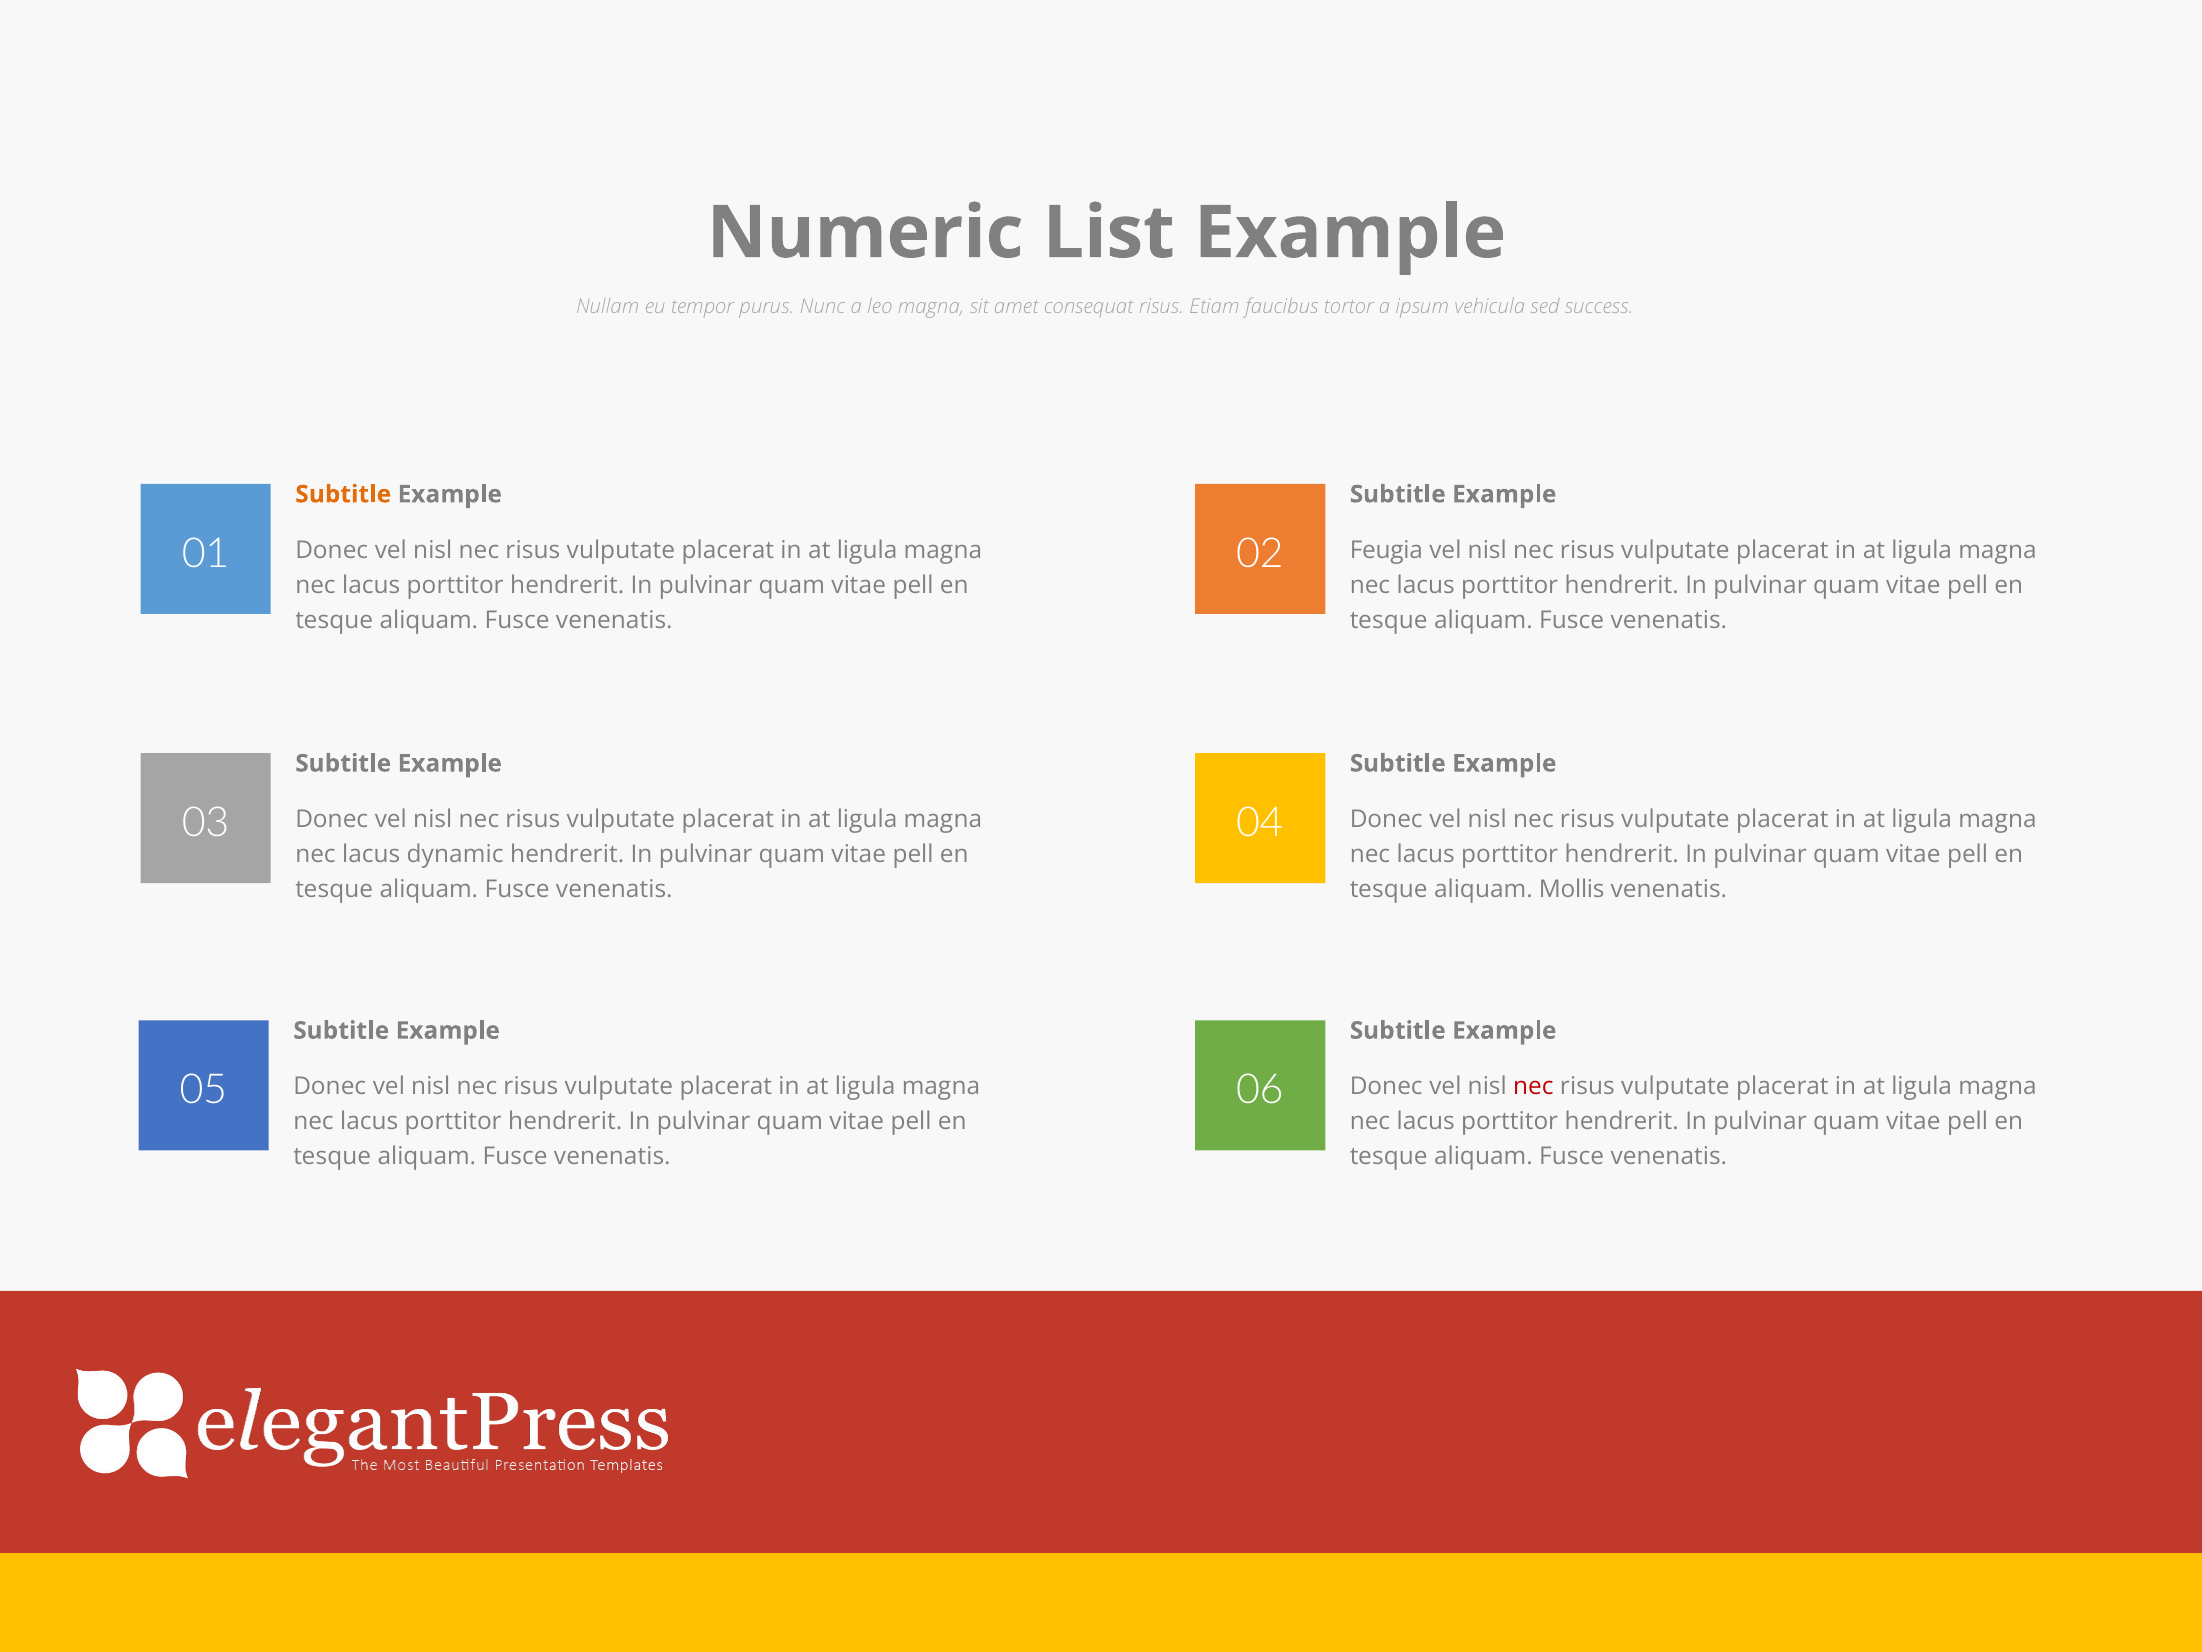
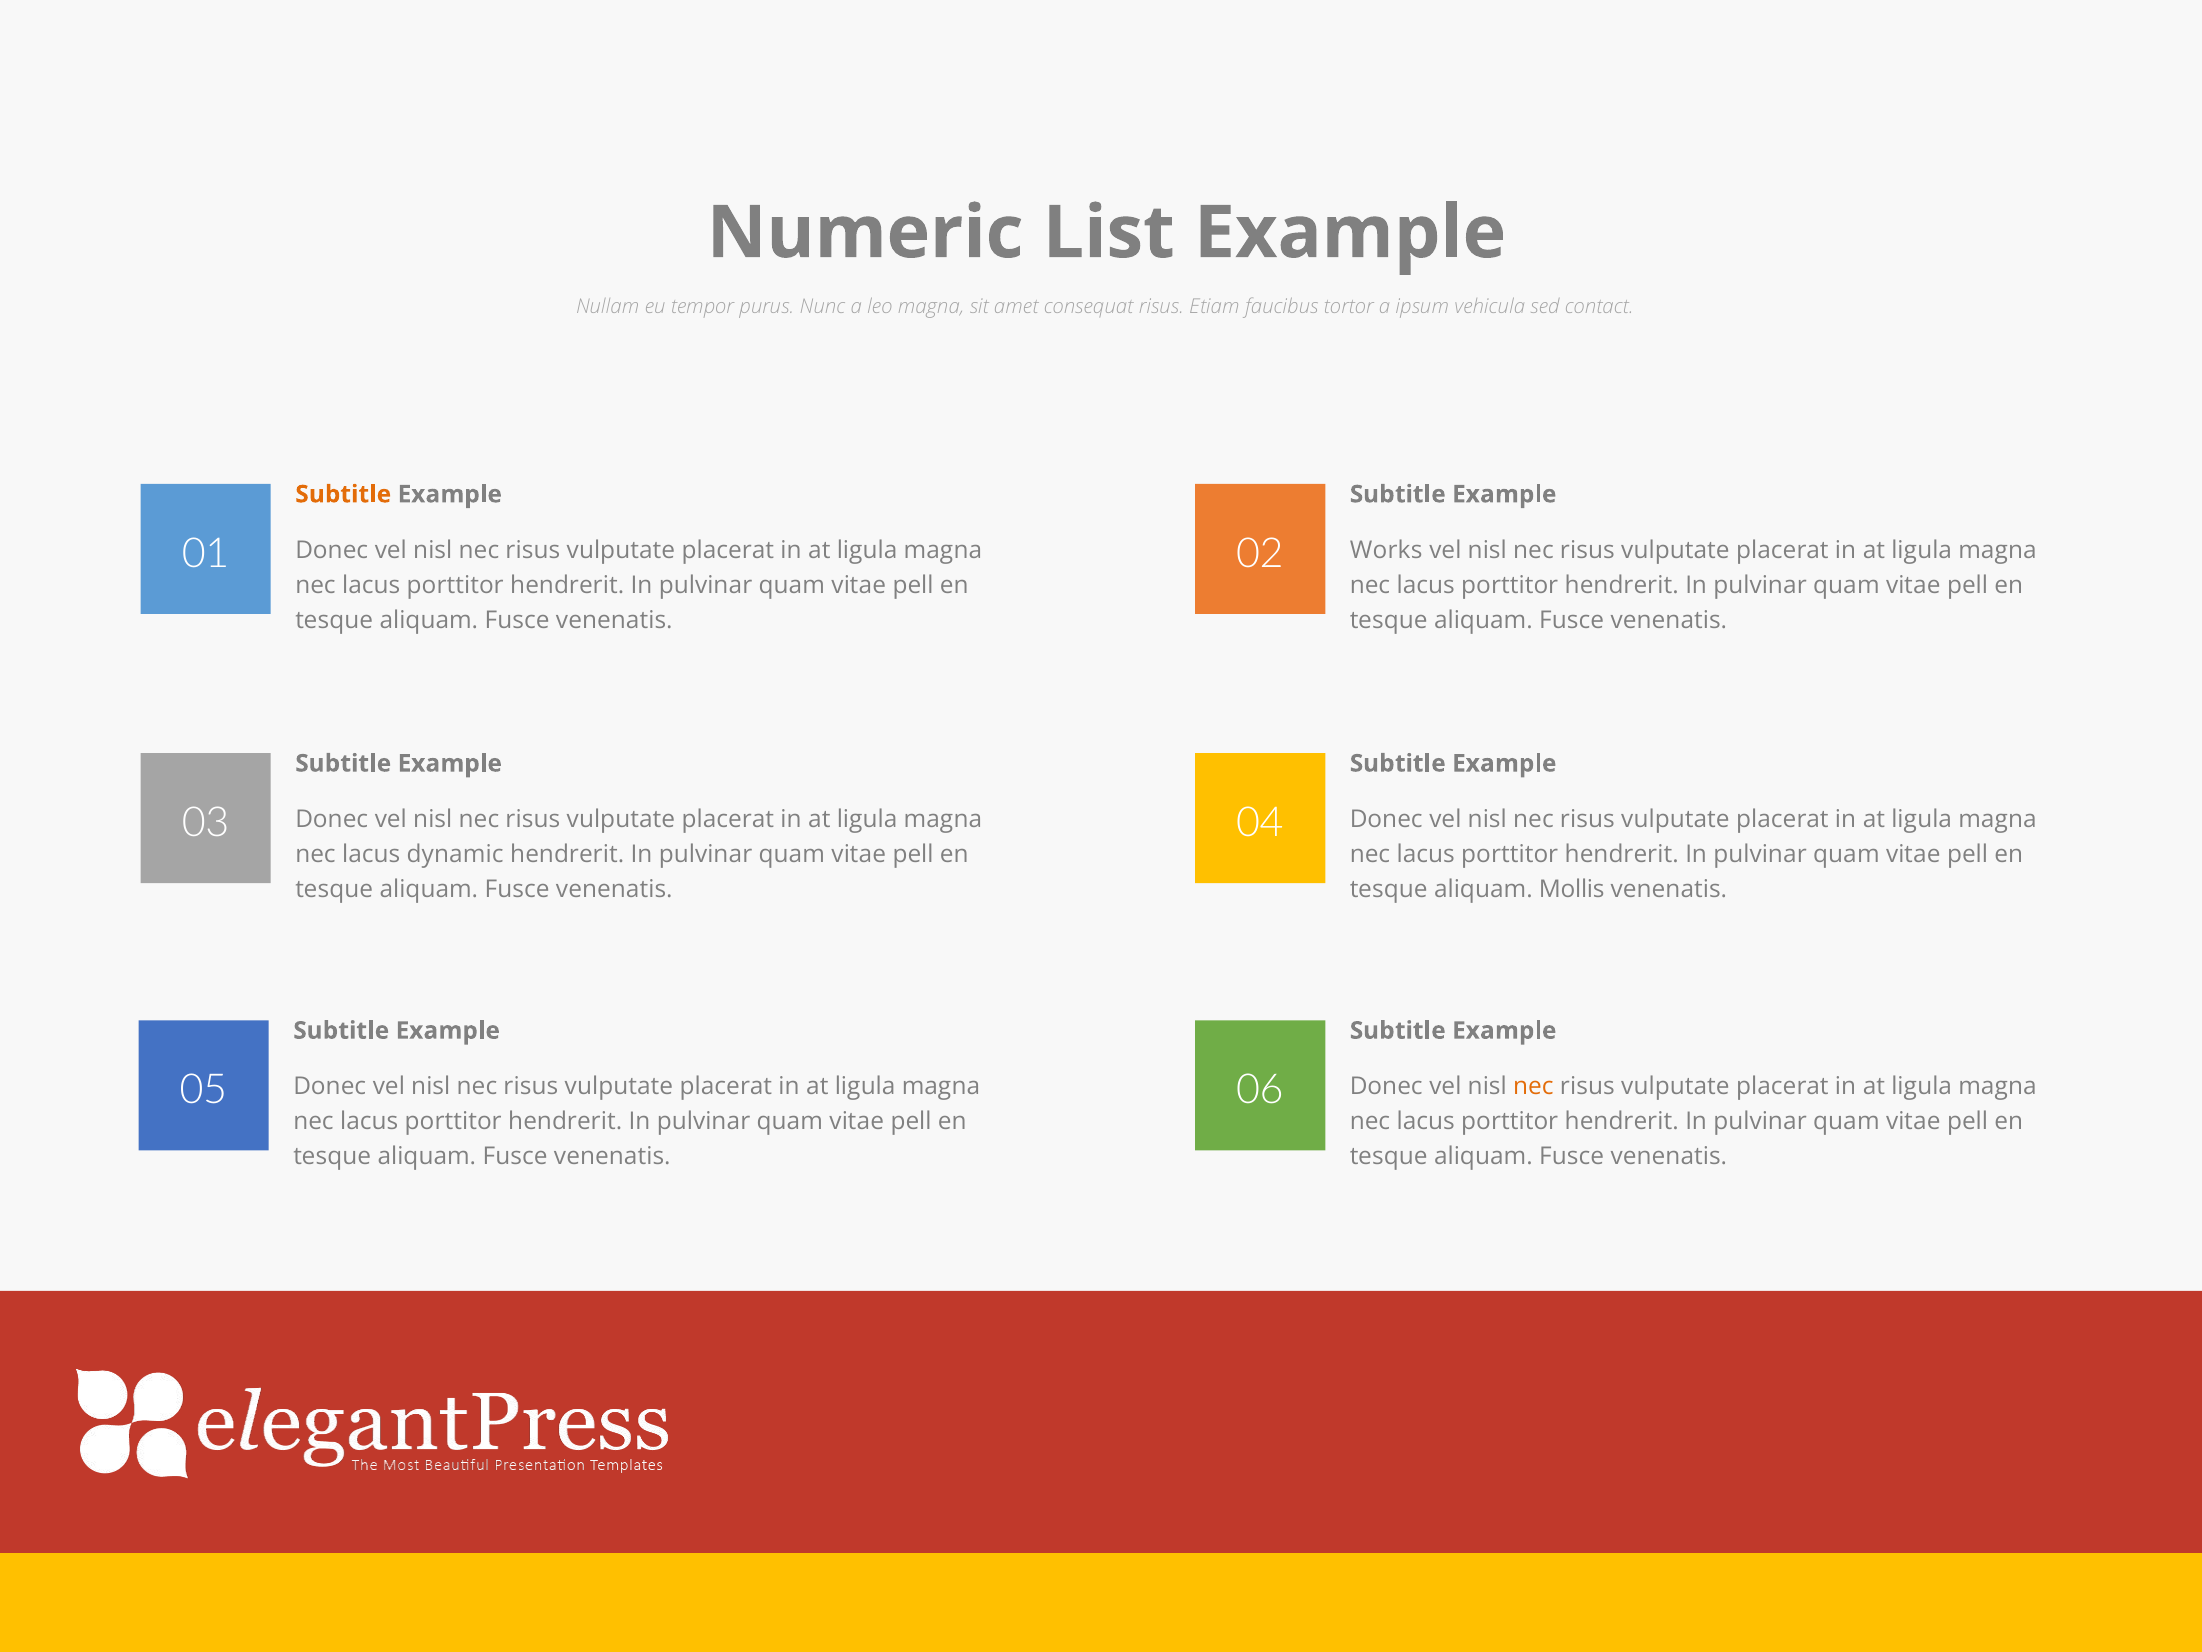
success: success -> contact
Feugia: Feugia -> Works
nec at (1533, 1086) colour: red -> orange
